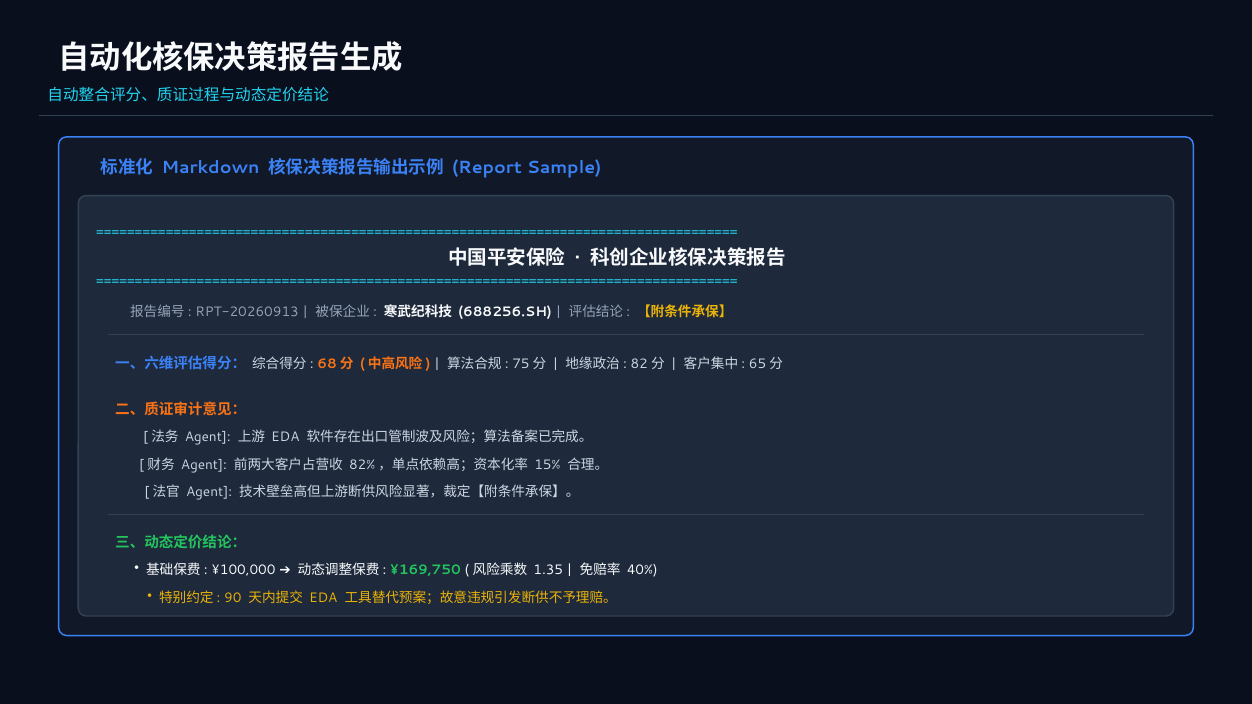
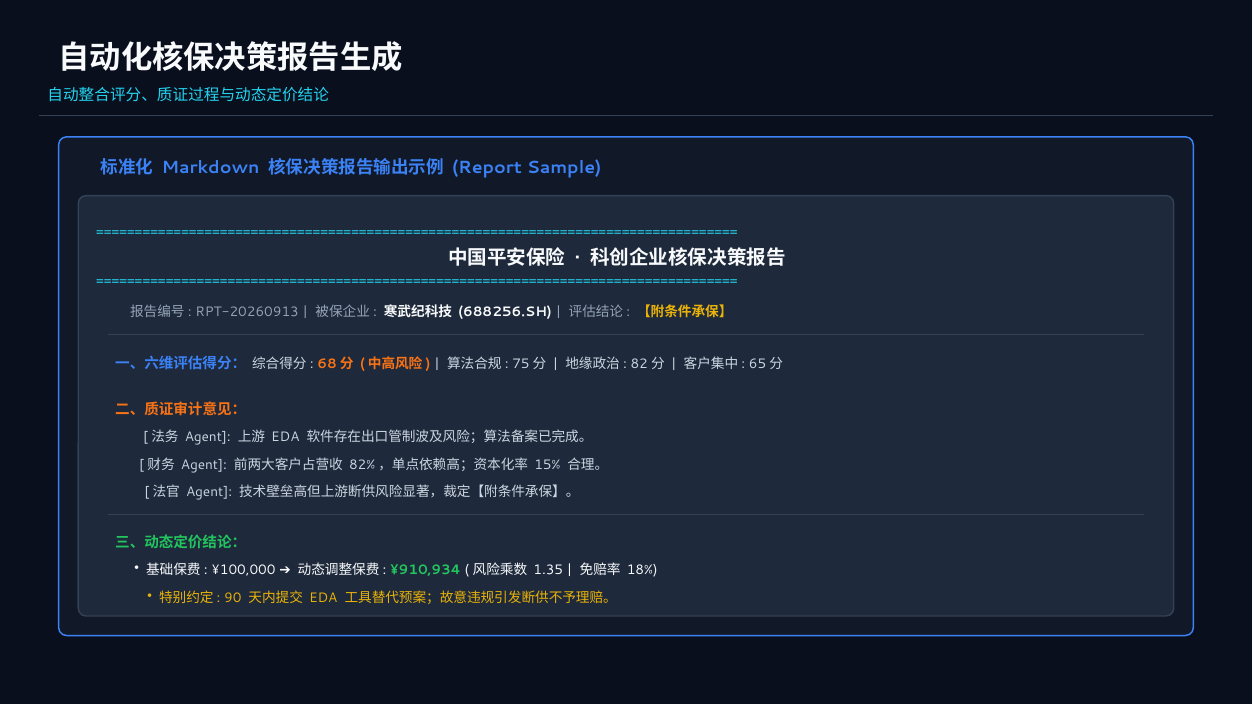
¥169,750: ¥169,750 -> ¥910,934
40%: 40% -> 18%
